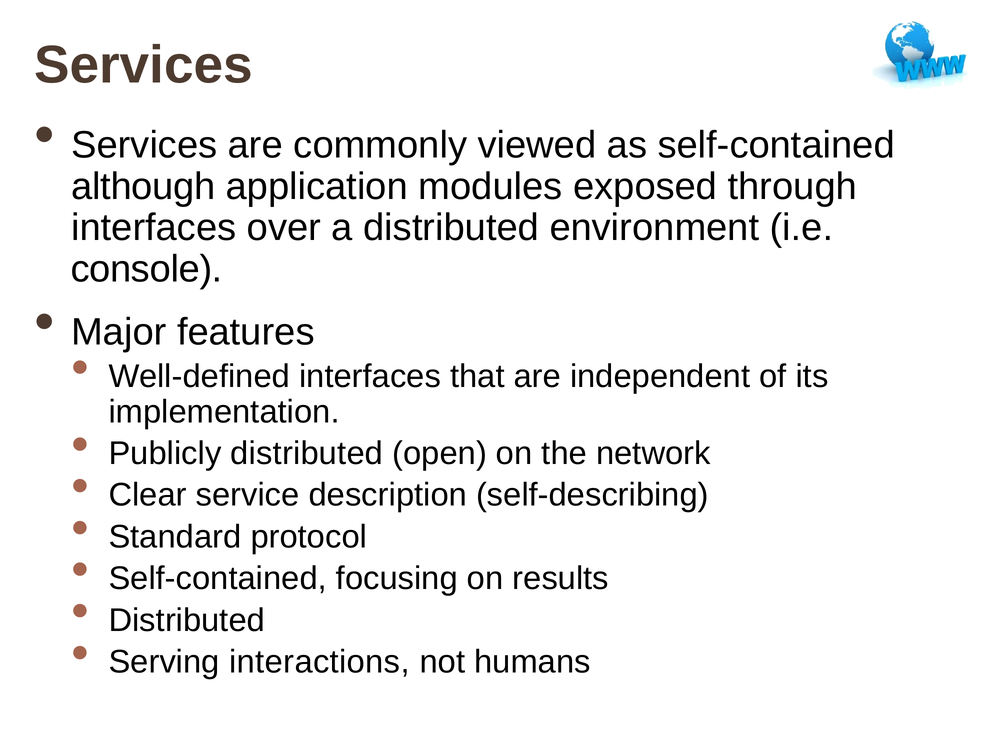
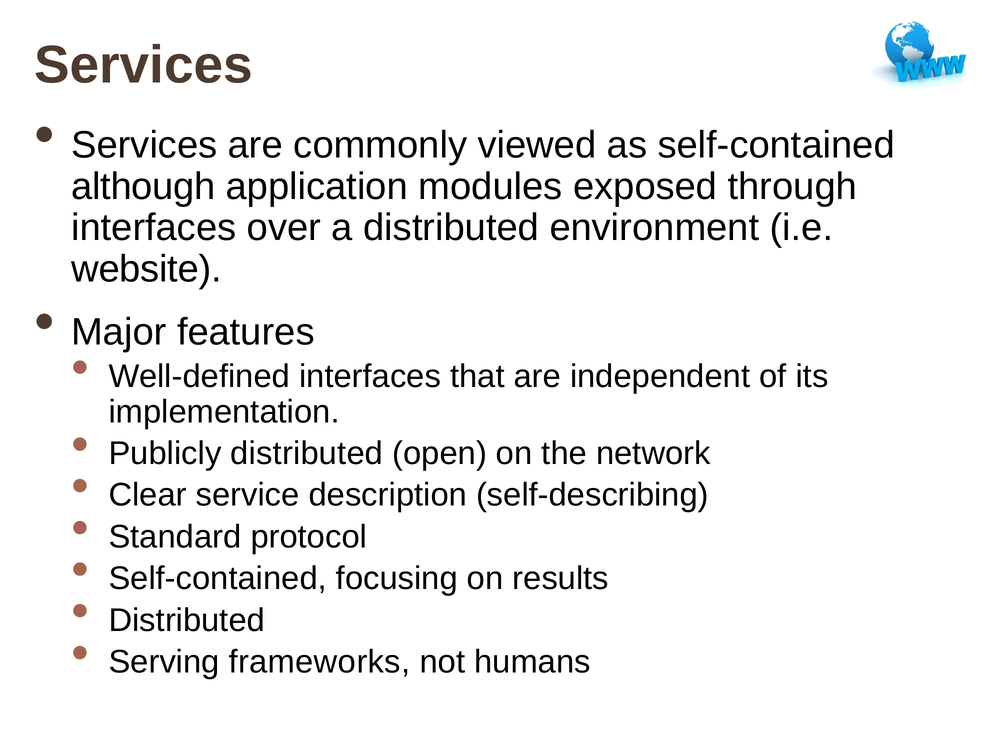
console: console -> website
interactions: interactions -> frameworks
